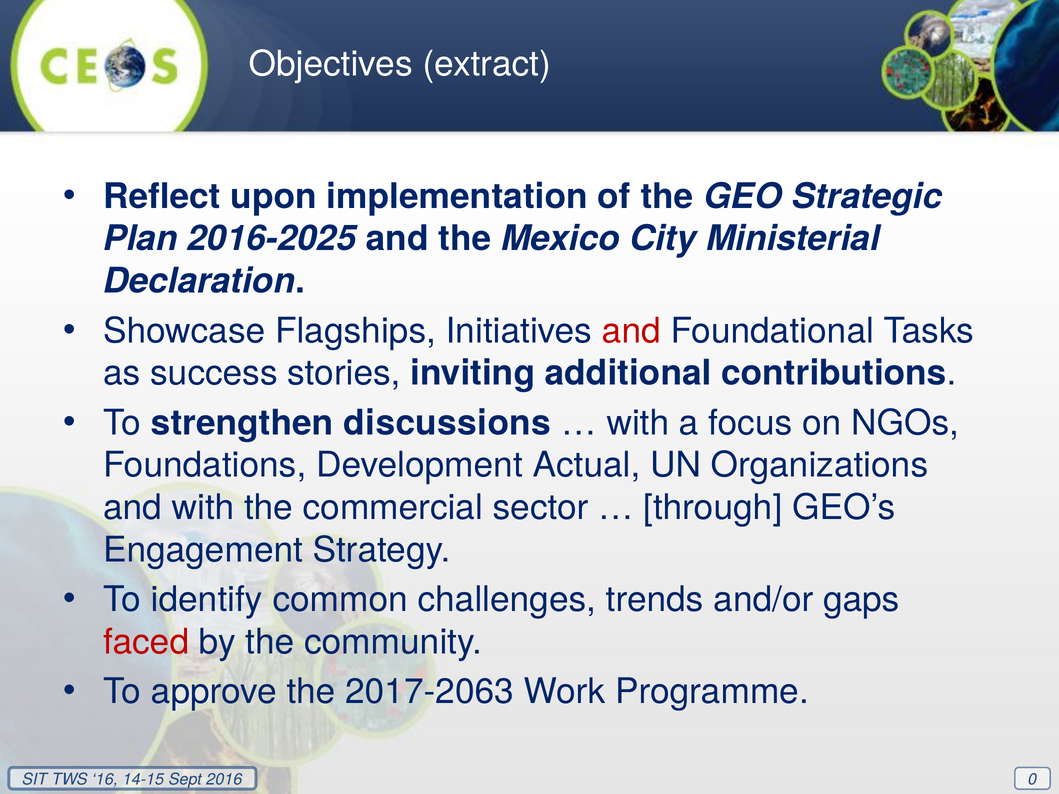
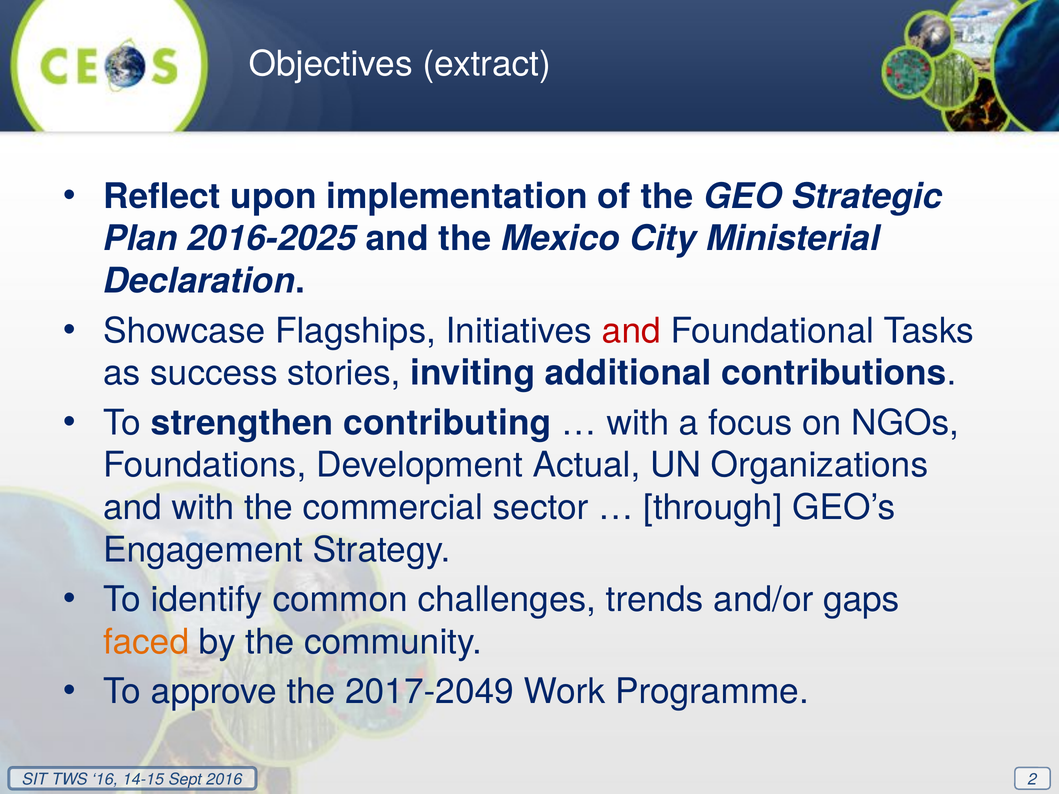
discussions: discussions -> contributing
faced colour: red -> orange
2017-2063: 2017-2063 -> 2017-2049
0: 0 -> 2
